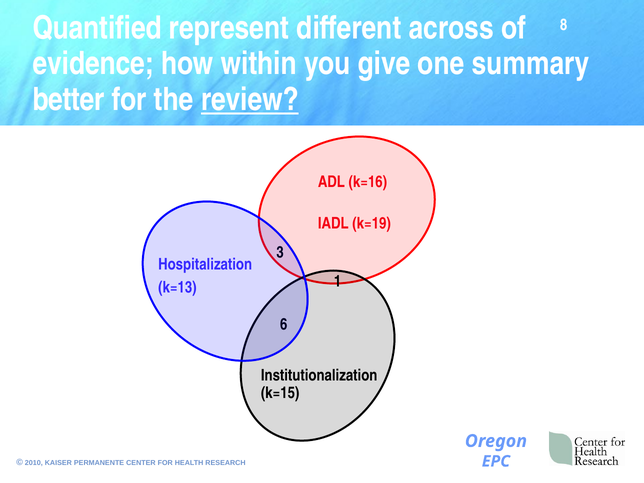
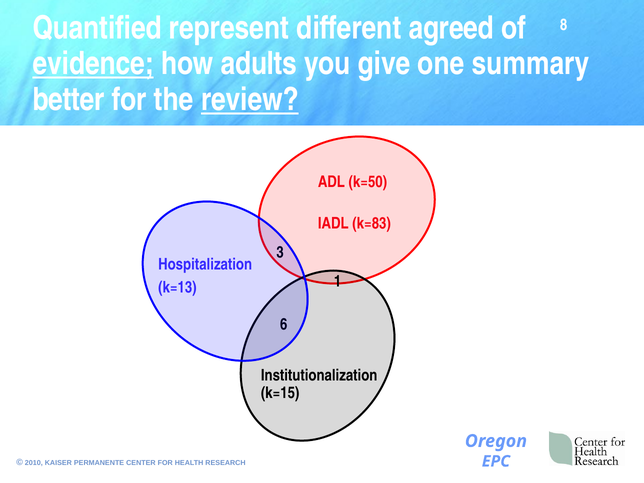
across: across -> agreed
evidence underline: none -> present
within: within -> adults
k=16: k=16 -> k=50
k=19: k=19 -> k=83
